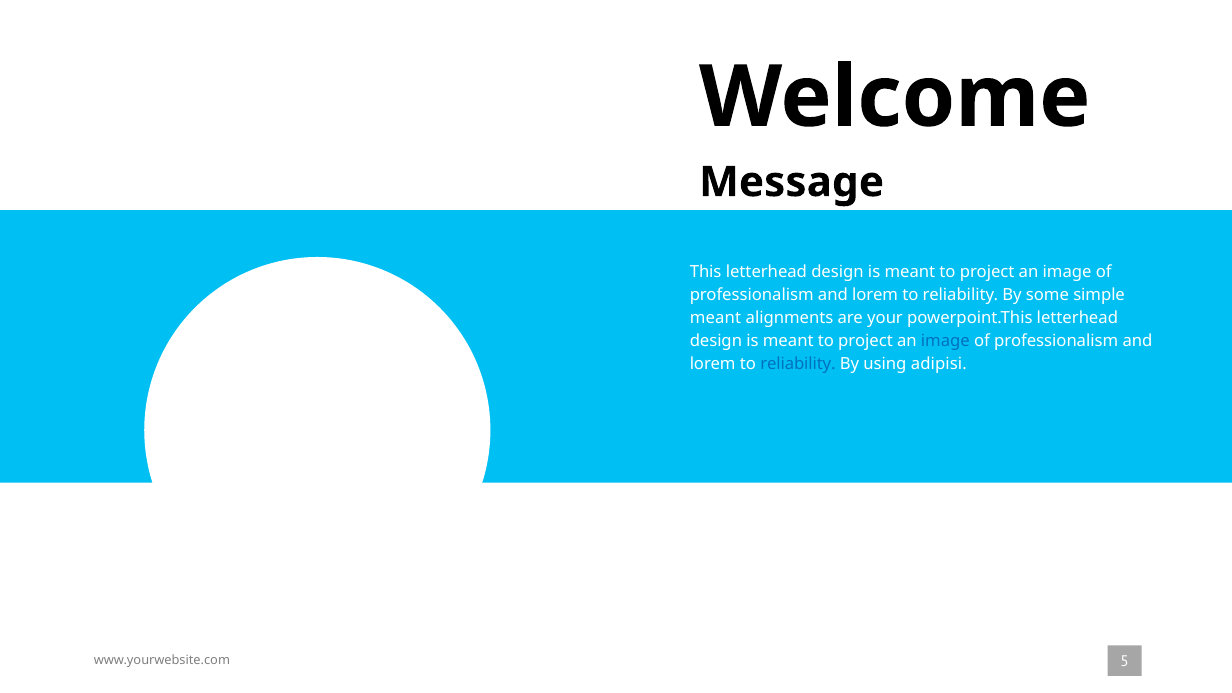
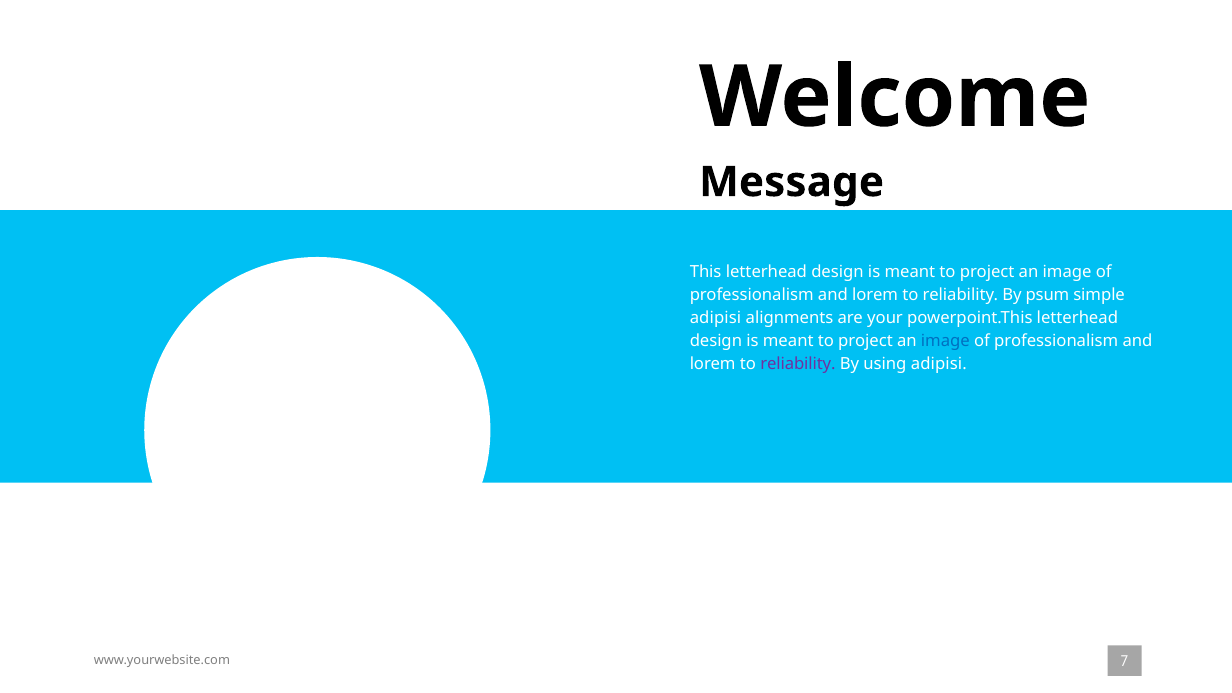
some: some -> psum
meant at (715, 318): meant -> adipisi
reliability at (798, 364) colour: blue -> purple
5: 5 -> 7
